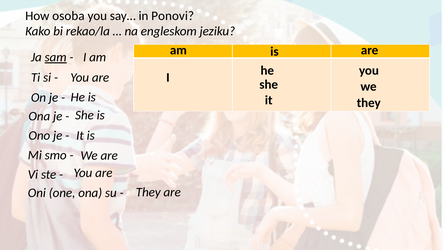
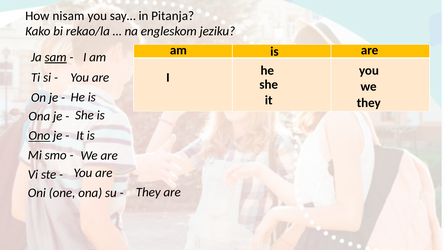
osoba: osoba -> nisam
Ponovi: Ponovi -> Pitanja
Ono underline: none -> present
